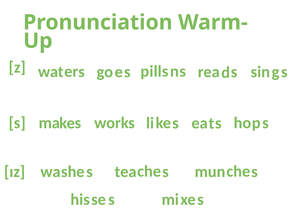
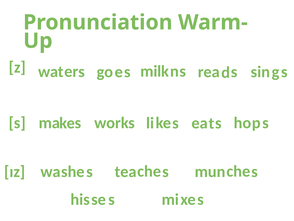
pills: pills -> milk
